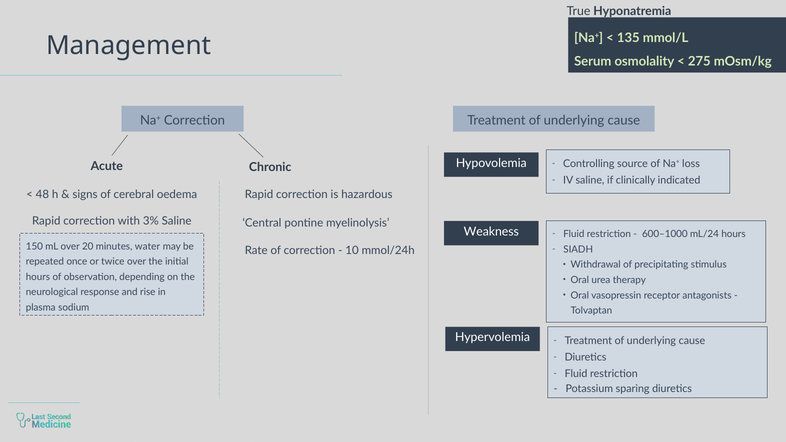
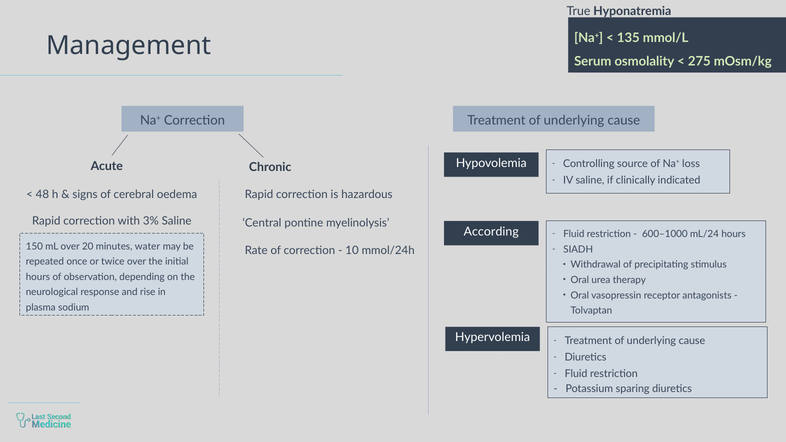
Weakness: Weakness -> According
